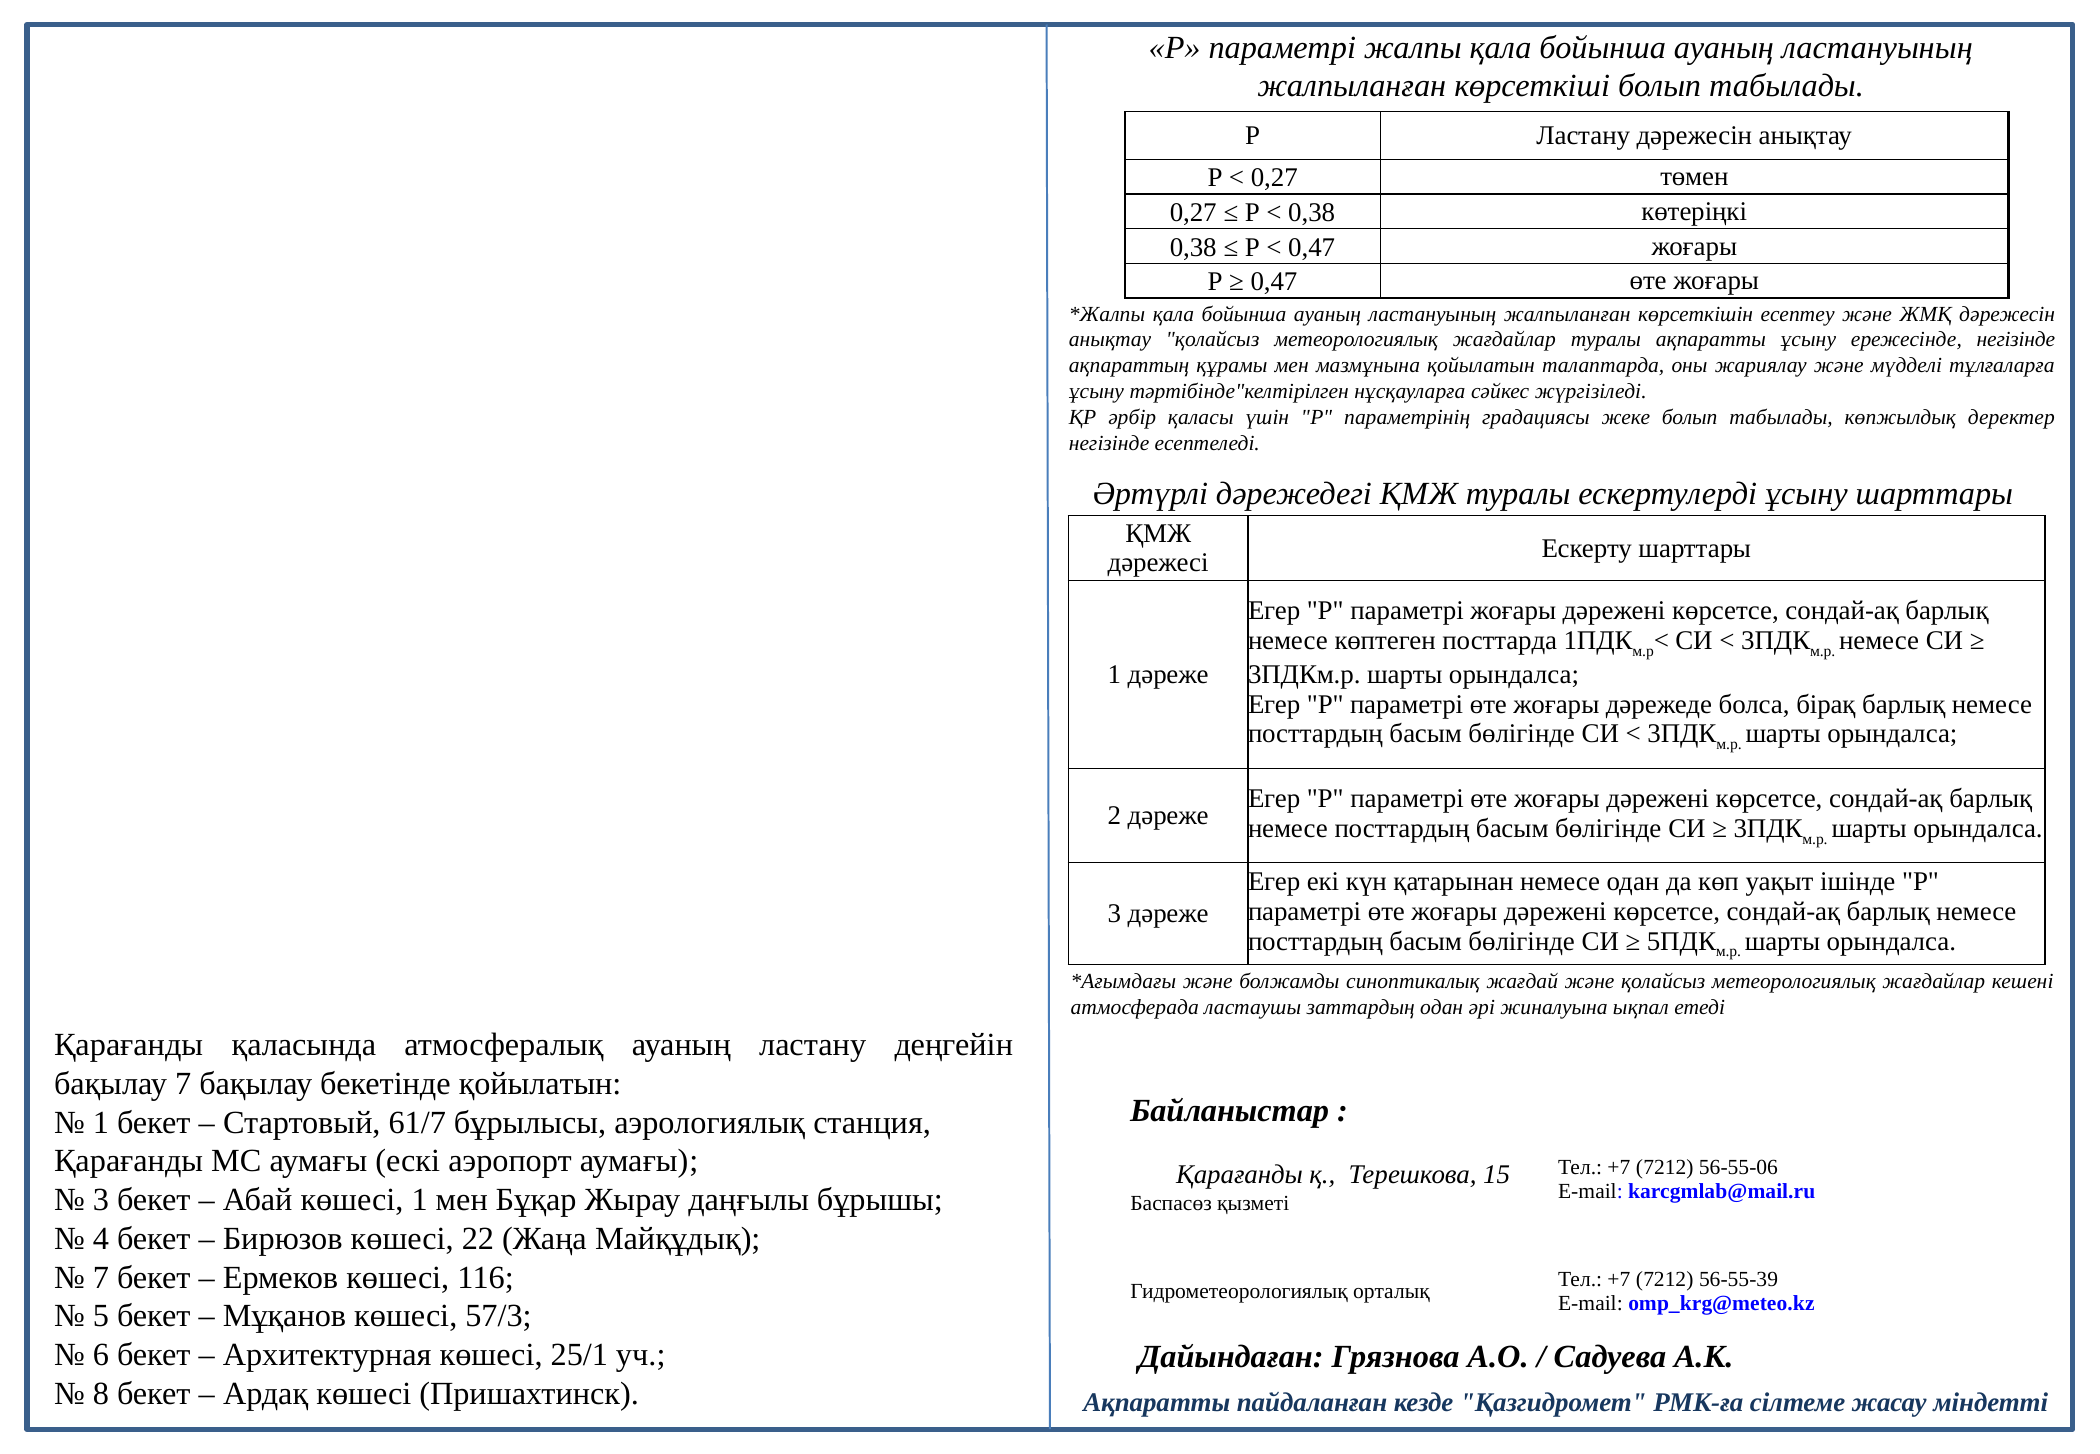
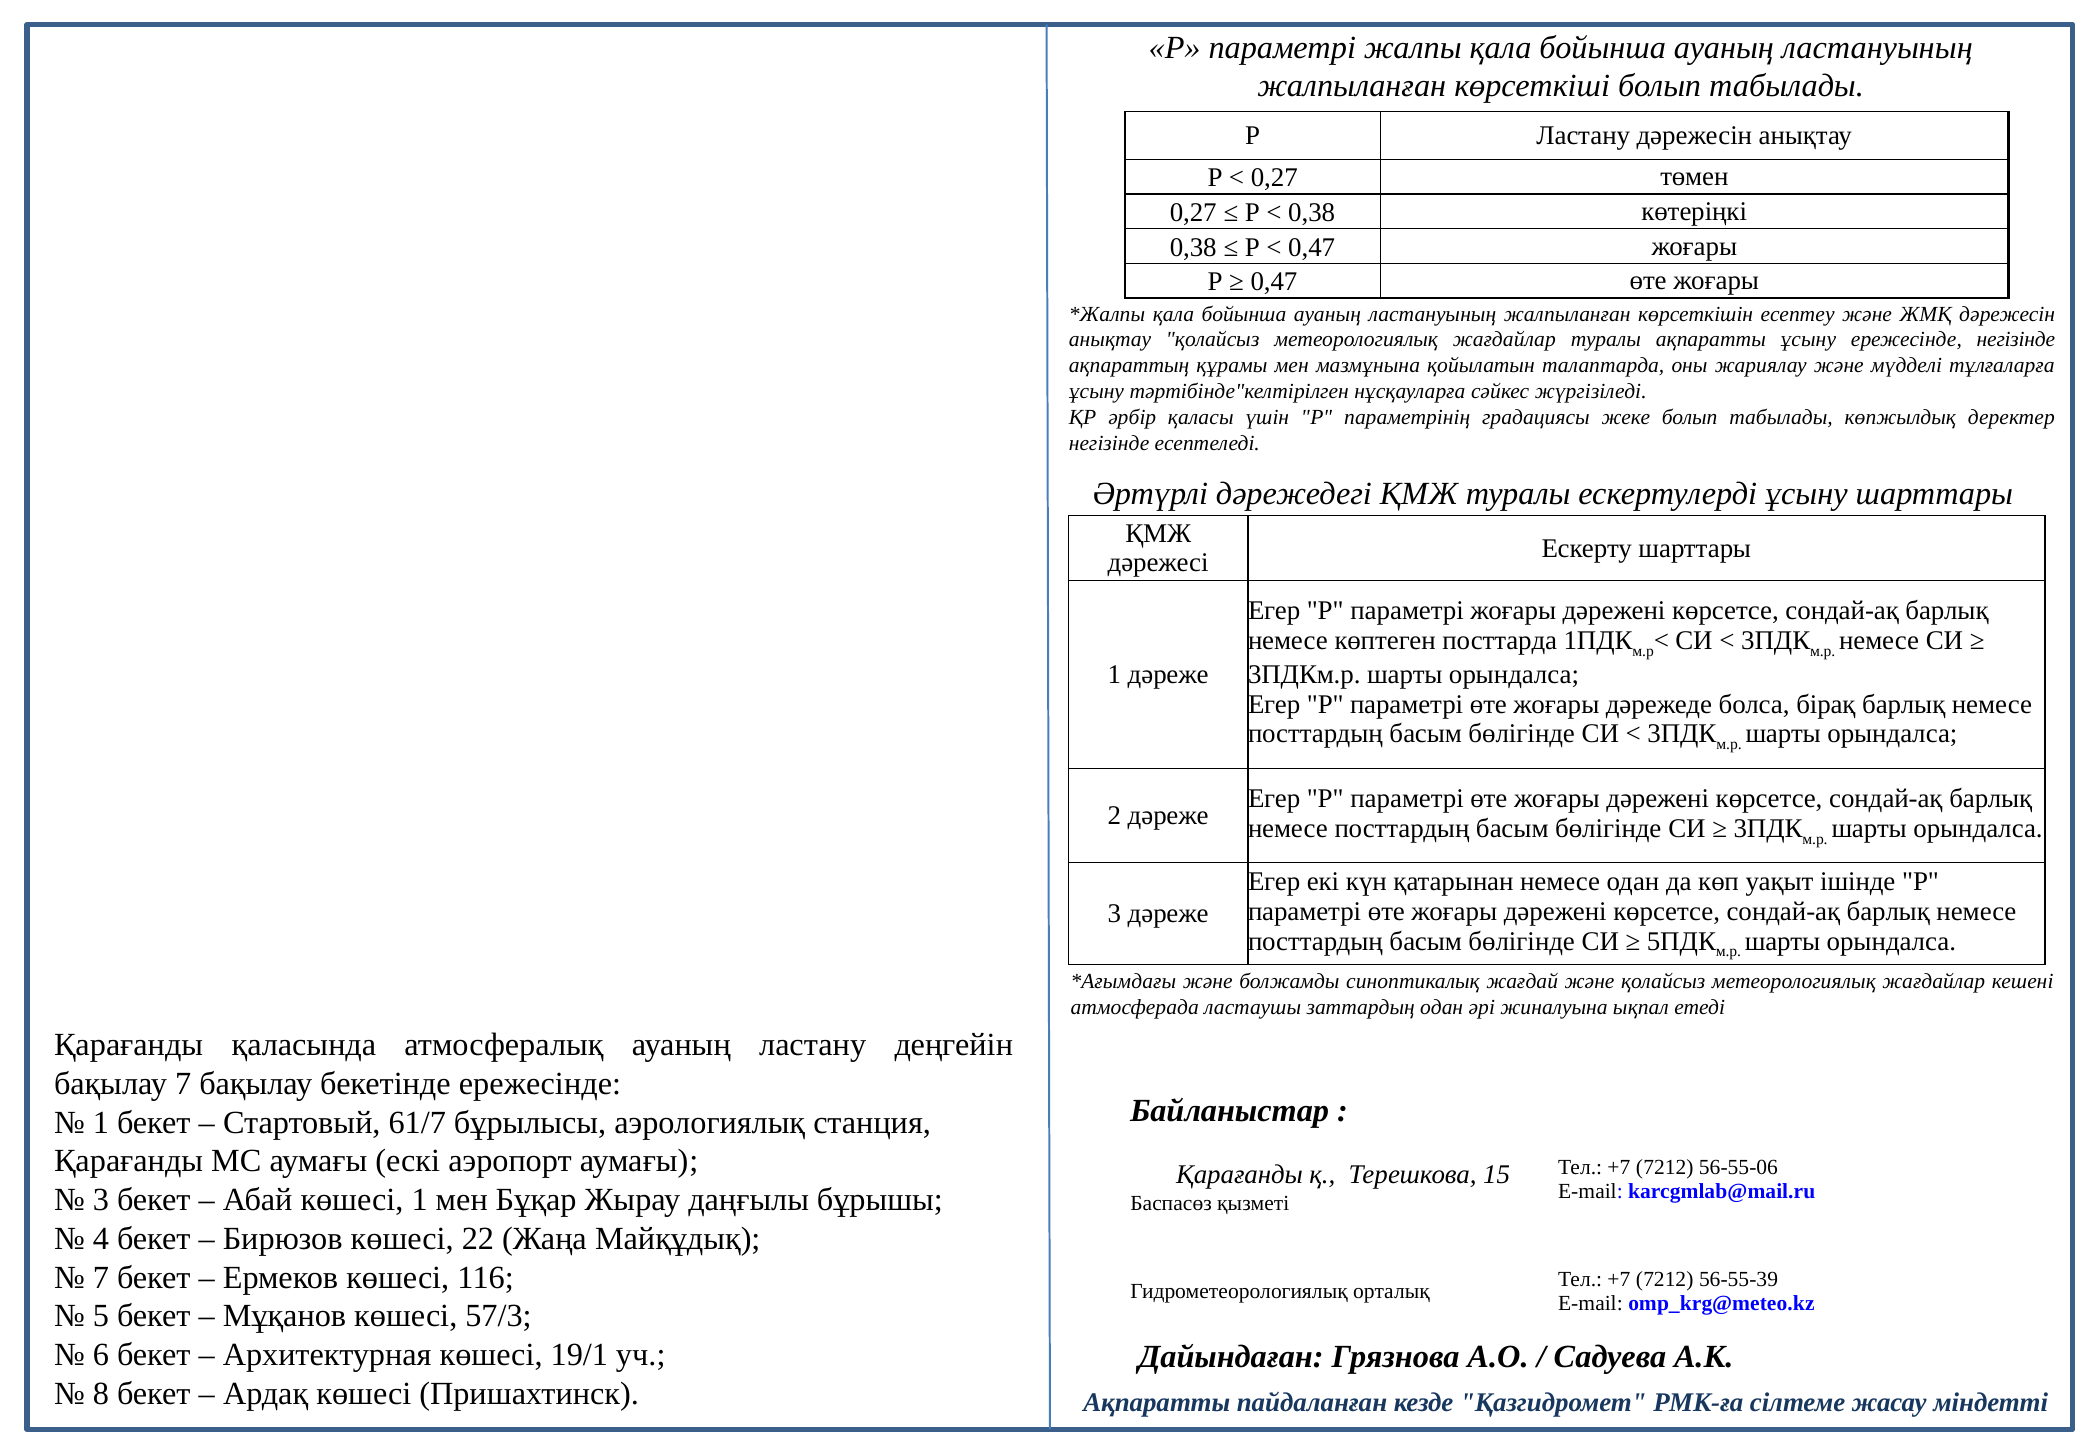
бекетінде қойылатын: қойылатын -> ережесінде
25/1: 25/1 -> 19/1
